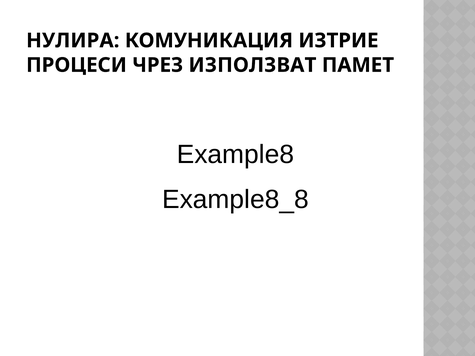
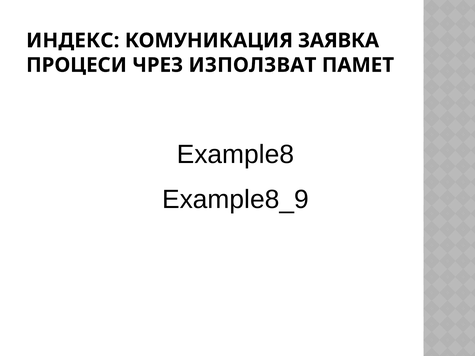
НУЛИРА: НУЛИРА -> ИНДЕКС
ИЗТРИЕ: ИЗТРИЕ -> ЗАЯВКА
Example8_8: Example8_8 -> Example8_9
